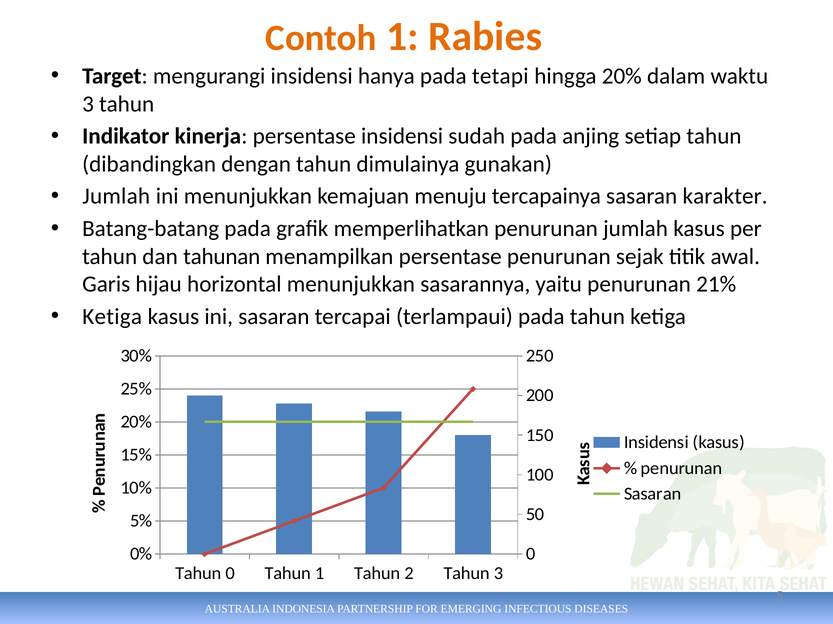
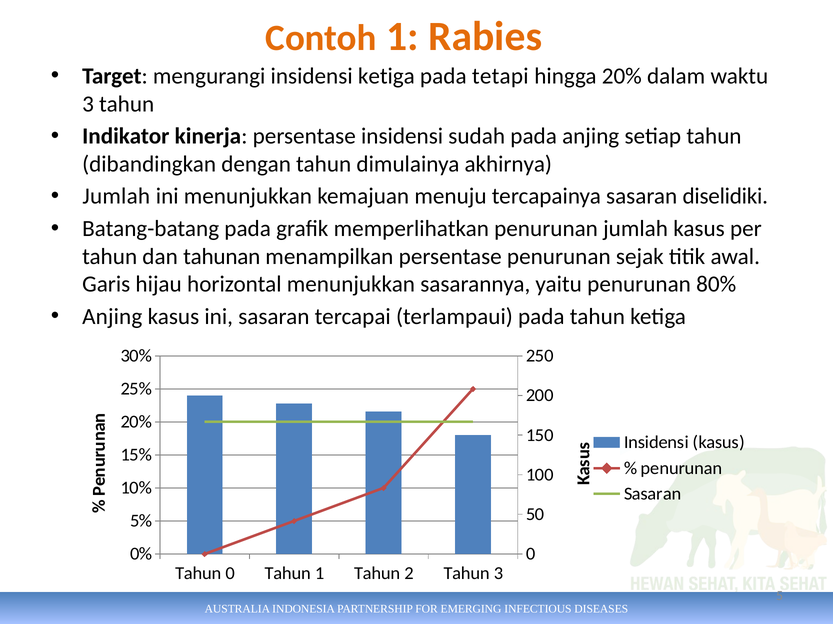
insidensi hanya: hanya -> ketiga
gunakan: gunakan -> akhirnya
karakter: karakter -> diselidiki
21%: 21% -> 80%
Ketiga at (112, 317): Ketiga -> Anjing
